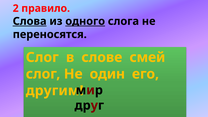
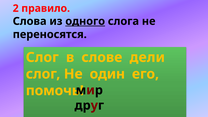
Слова underline: present -> none
смей: смей -> дели
другим: другим -> помочь
